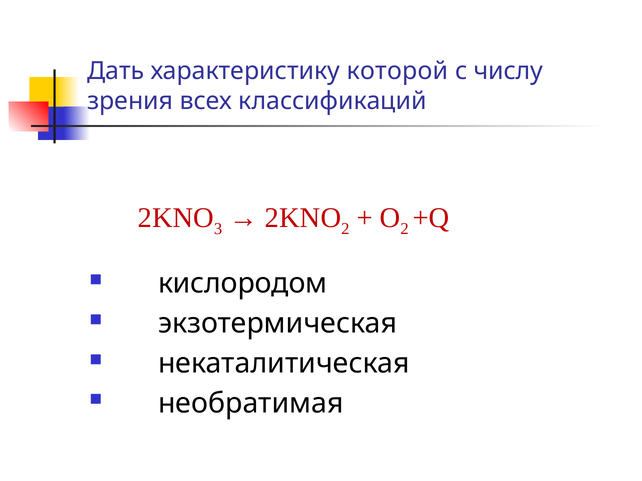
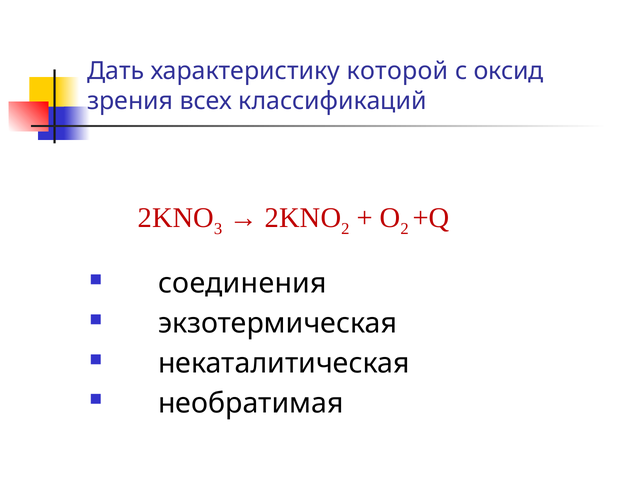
числу: числу -> оксид
кислородом: кислородом -> соединения
